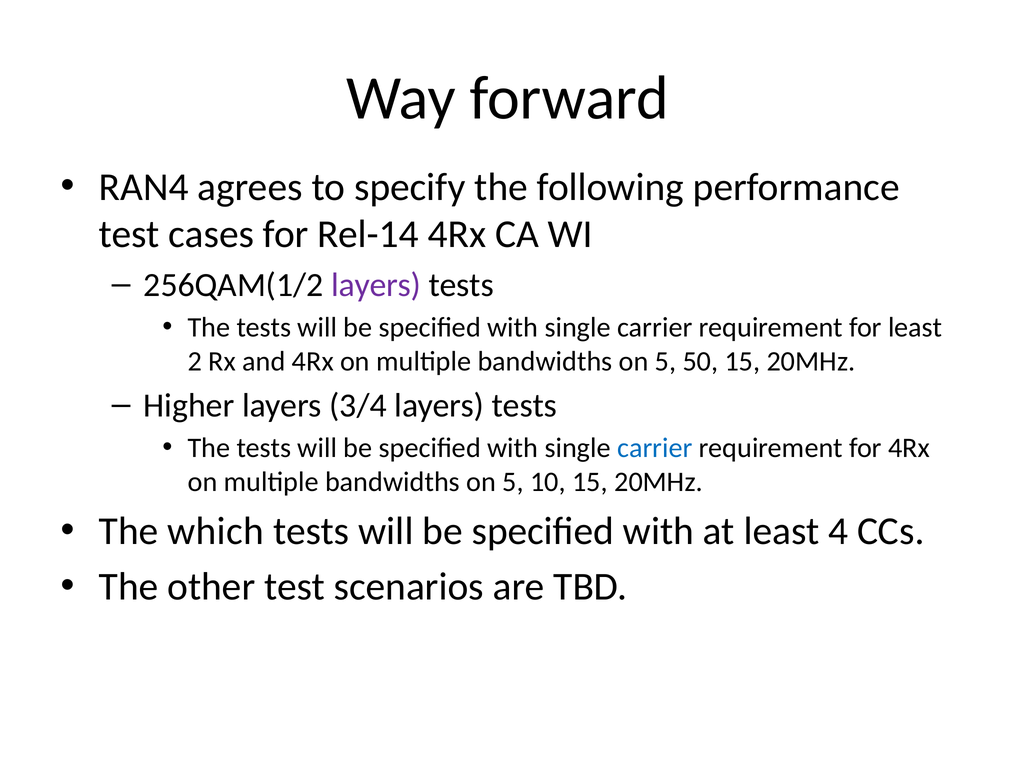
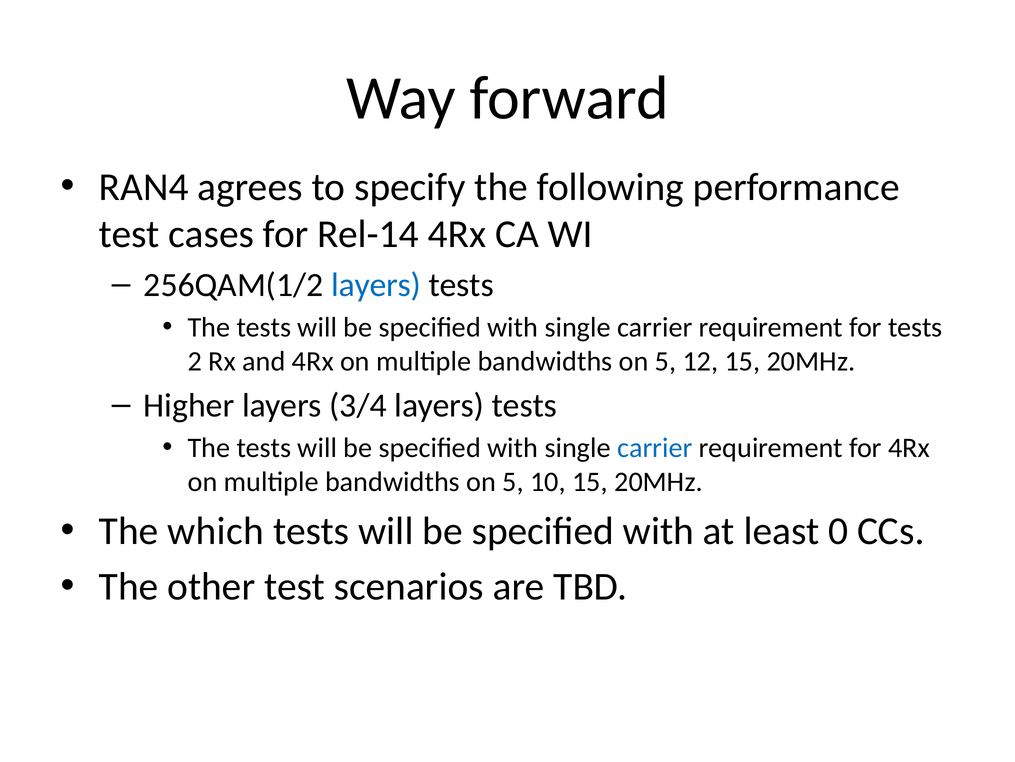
layers at (376, 285) colour: purple -> blue
for least: least -> tests
50: 50 -> 12
4: 4 -> 0
